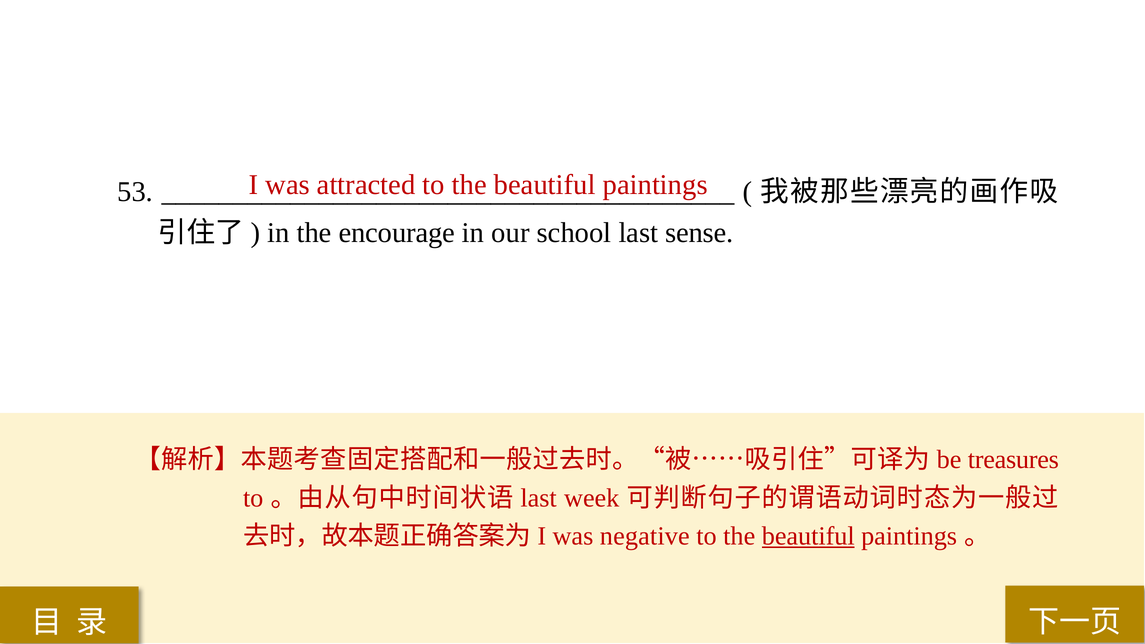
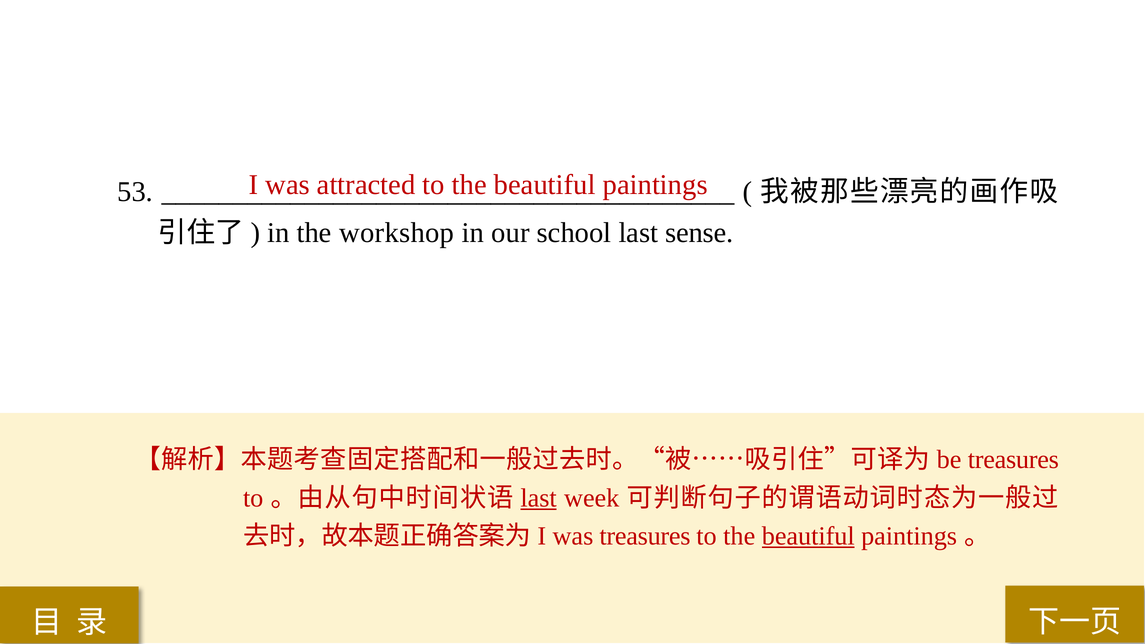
encourage: encourage -> workshop
last at (539, 498) underline: none -> present
was negative: negative -> treasures
